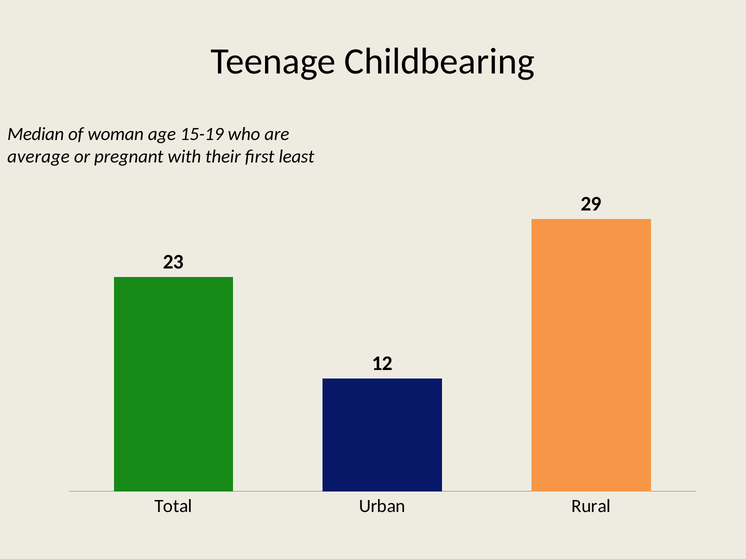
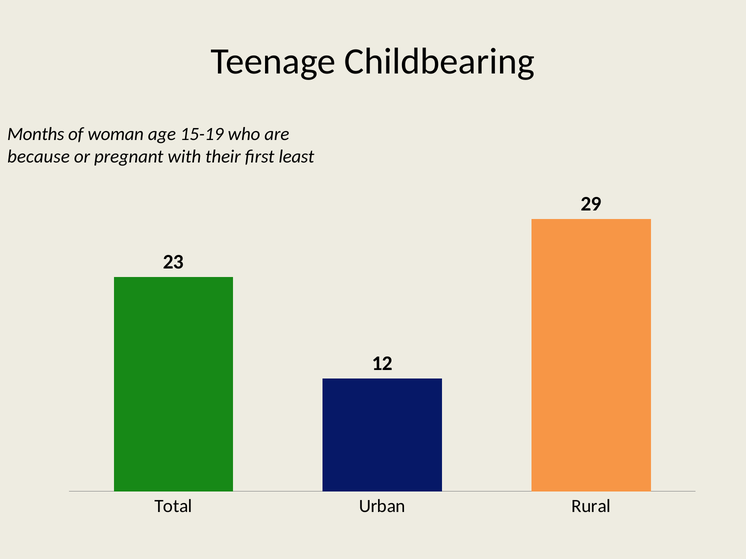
Median: Median -> Months
average: average -> because
